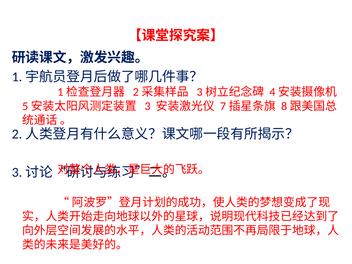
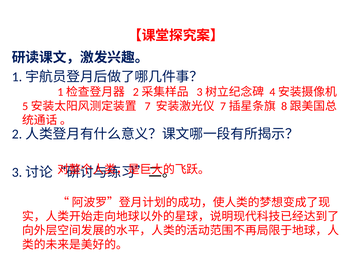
3: 3 -> 7
